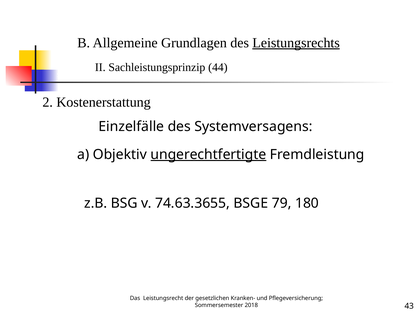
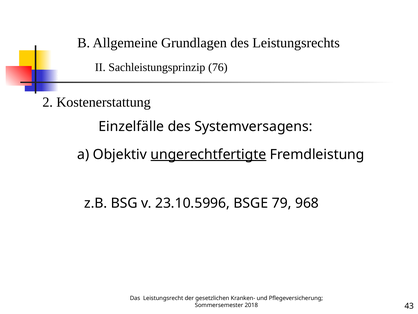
Leistungsrechts underline: present -> none
44: 44 -> 76
74.63.3655: 74.63.3655 -> 23.10.5996
180: 180 -> 968
